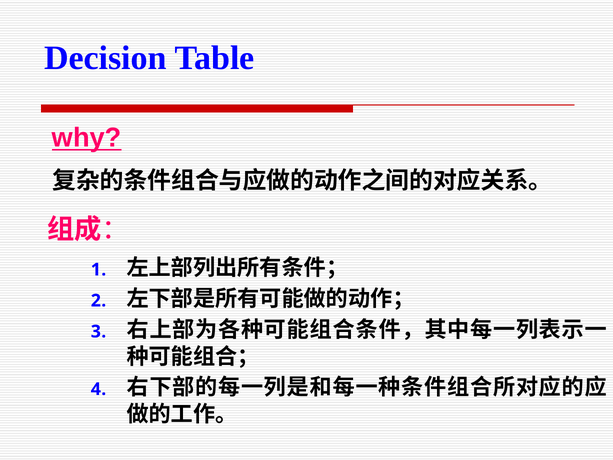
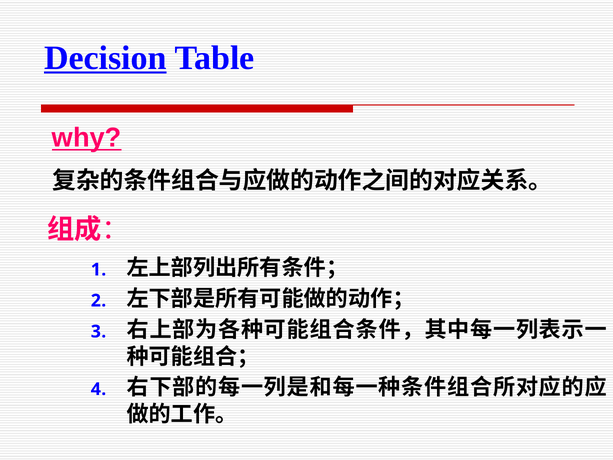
Decision underline: none -> present
